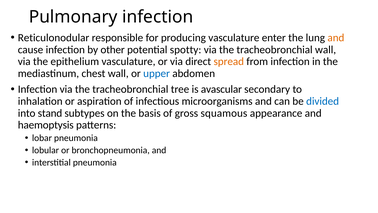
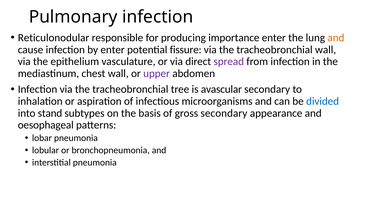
producing vasculature: vasculature -> importance
by other: other -> enter
spotty: spotty -> fissure
spread colour: orange -> purple
upper colour: blue -> purple
gross squamous: squamous -> secondary
haemoptysis: haemoptysis -> oesophageal
